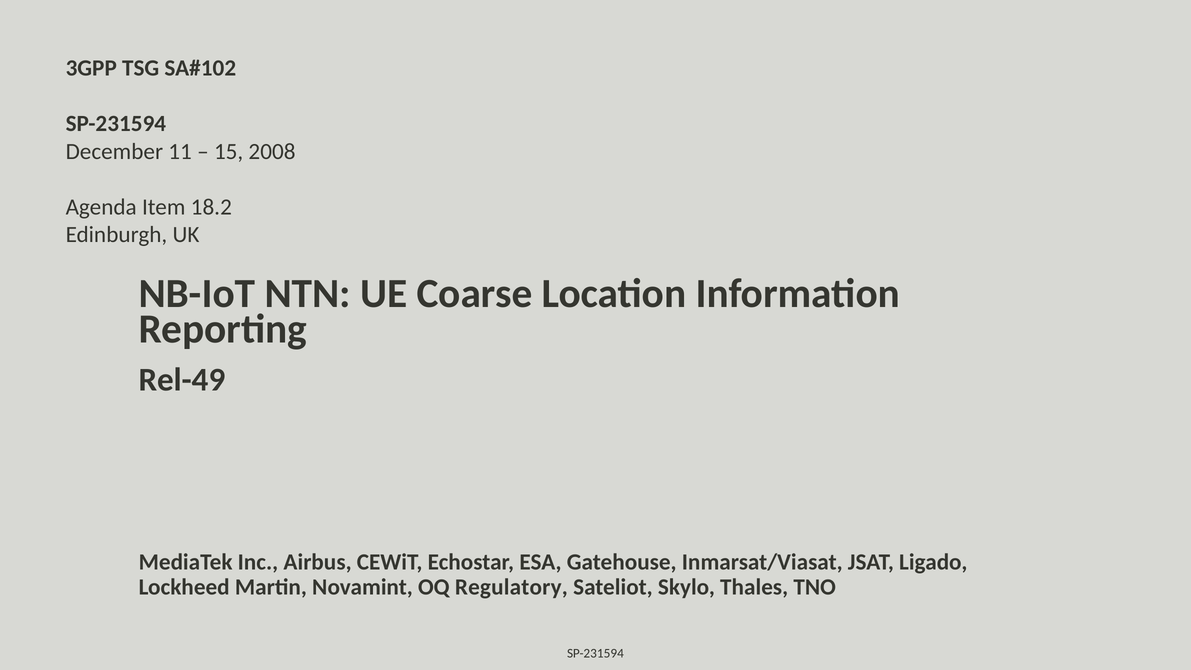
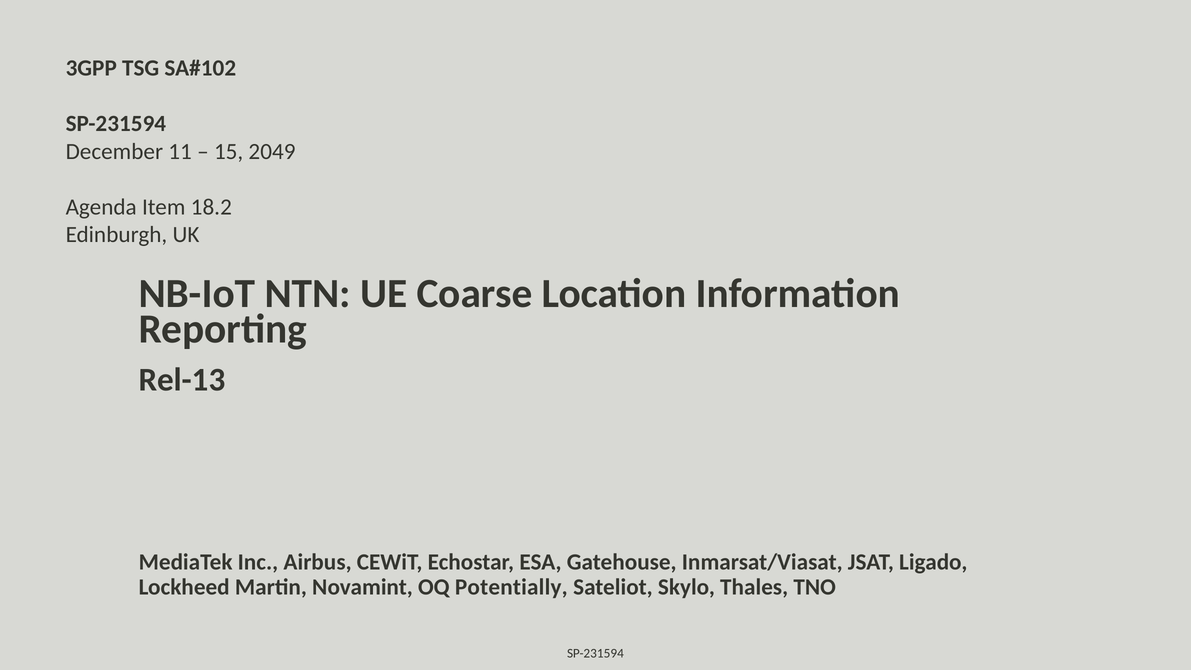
2008: 2008 -> 2049
Rel-49: Rel-49 -> Rel-13
Regulatory: Regulatory -> Potentially
